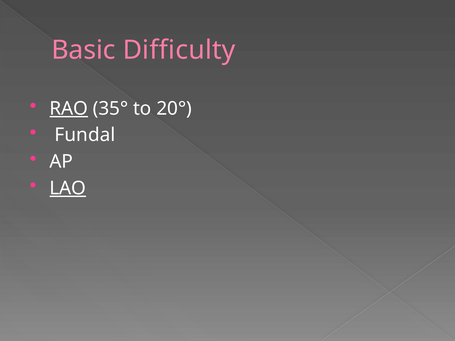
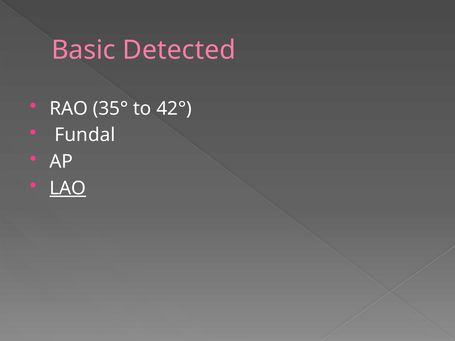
Difficulty: Difficulty -> Detected
RAO underline: present -> none
20°: 20° -> 42°
